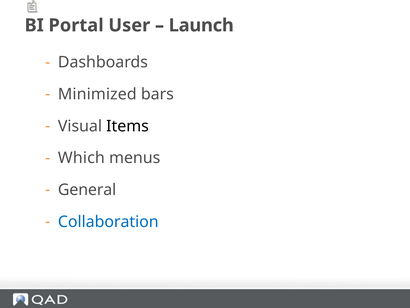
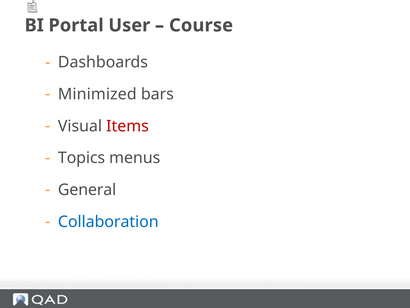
Launch: Launch -> Course
Items colour: black -> red
Which: Which -> Topics
